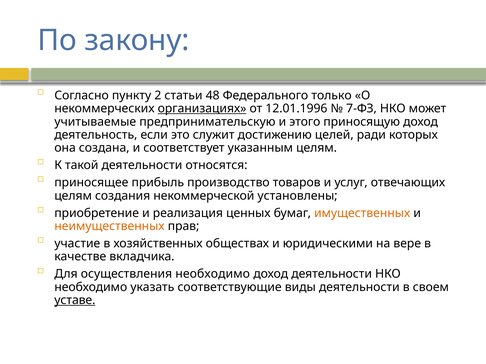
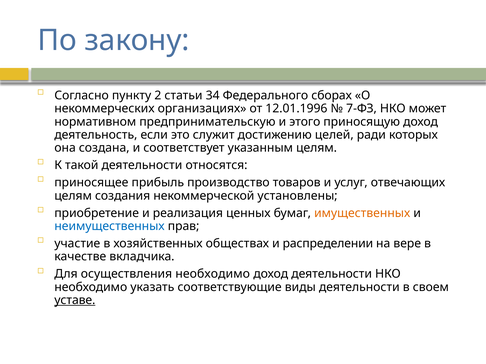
48: 48 -> 34
только: только -> сборах
организациях underline: present -> none
учитываемые: учитываемые -> нормативном
неимущественных colour: orange -> blue
юридическими: юридическими -> распределении
